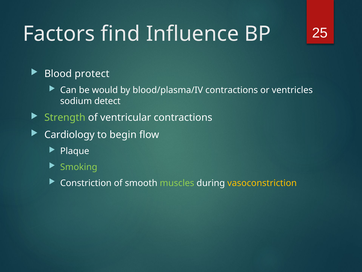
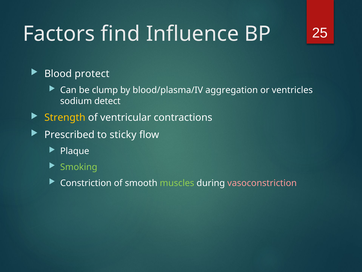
would: would -> clump
blood/plasma/IV contractions: contractions -> aggregation
Strength colour: light green -> yellow
Cardiology: Cardiology -> Prescribed
begin: begin -> sticky
vasoconstriction colour: yellow -> pink
